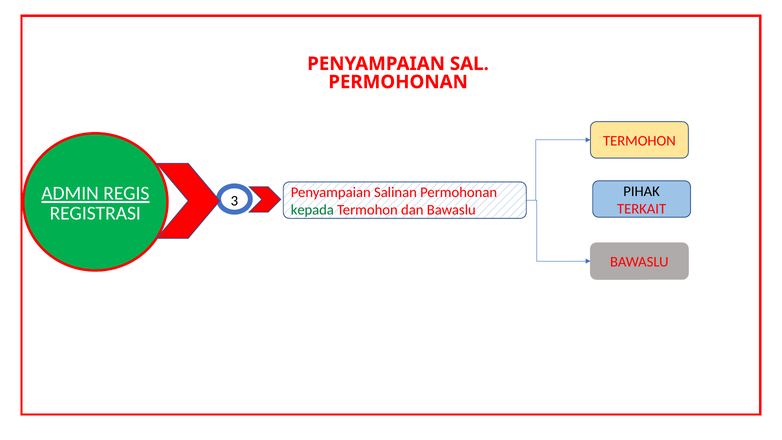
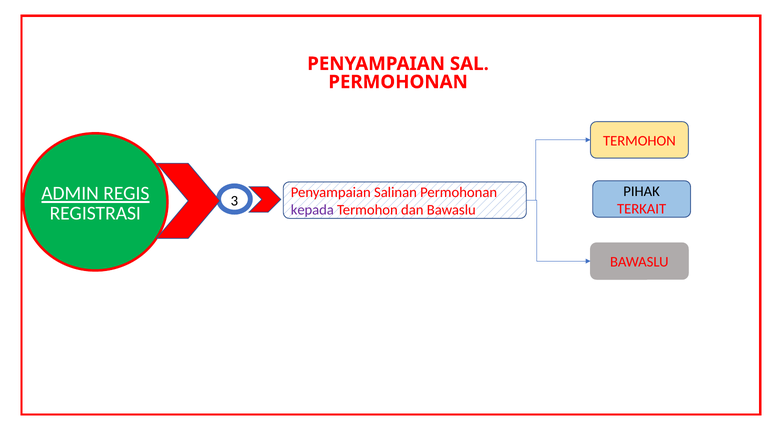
kepada colour: green -> purple
